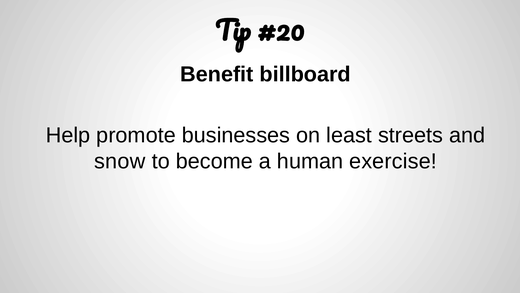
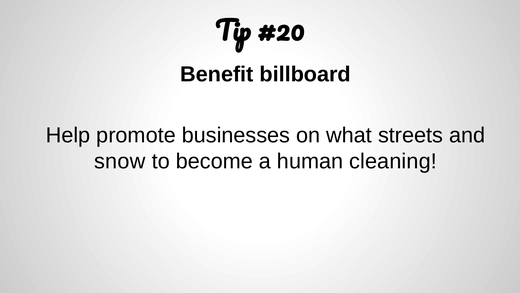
least: least -> what
exercise: exercise -> cleaning
